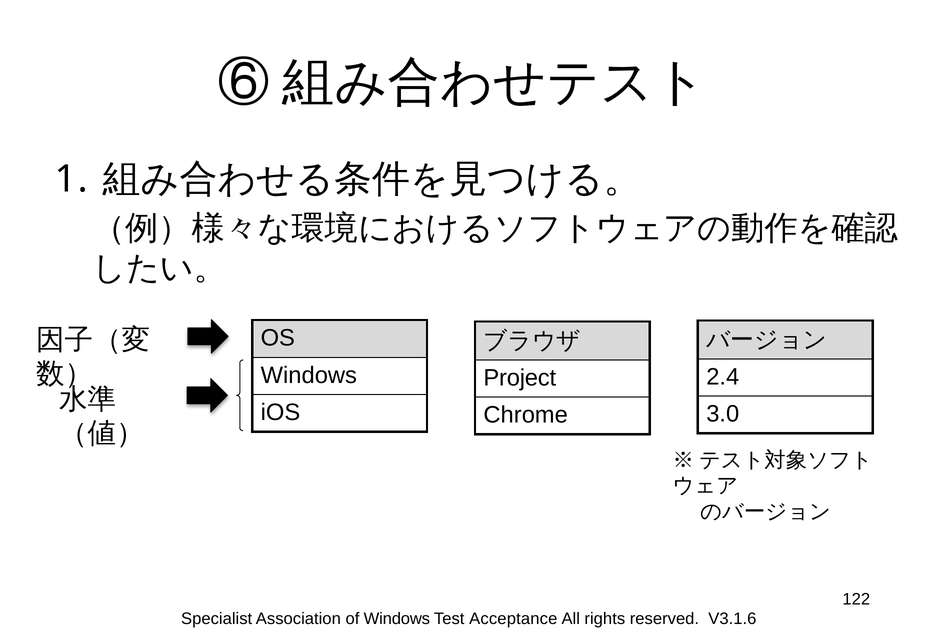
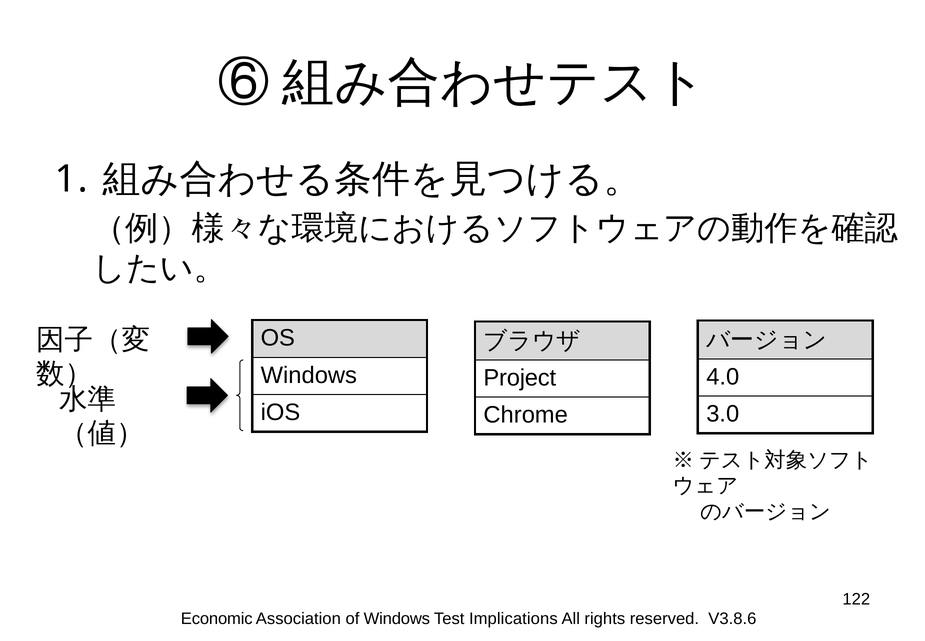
2.4: 2.4 -> 4.0
Specialist: Specialist -> Economic
Acceptance: Acceptance -> Implications
V3.1.6: V3.1.6 -> V3.8.6
